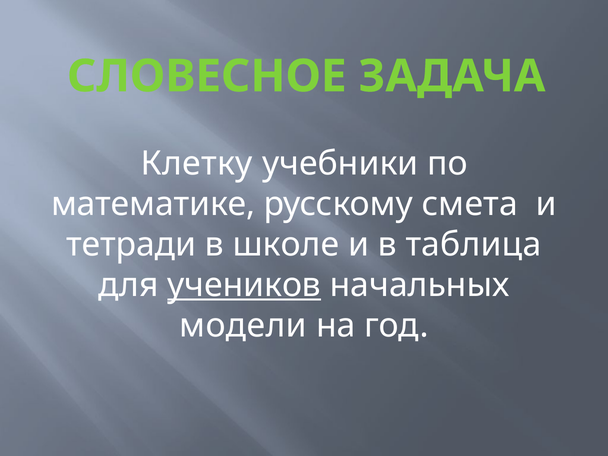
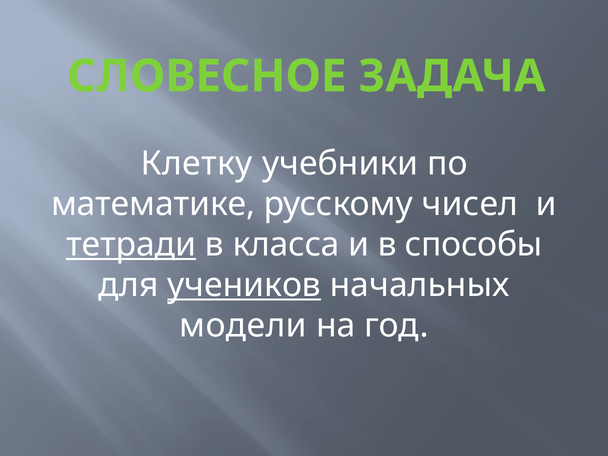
смета: смета -> чисел
тетради underline: none -> present
школе: школе -> класса
таблица: таблица -> способы
